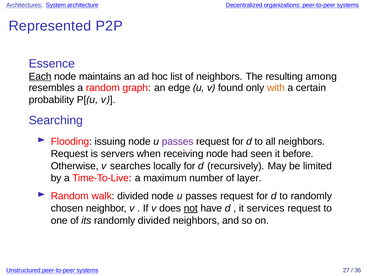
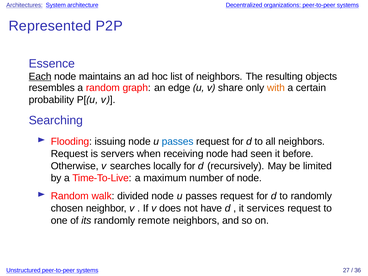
among: among -> objects
found: found -> share
passes at (178, 142) colour: purple -> blue
of layer: layer -> node
not underline: present -> none
randomly divided: divided -> remote
